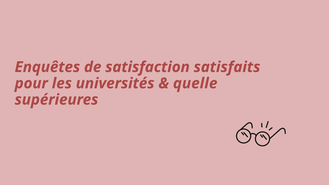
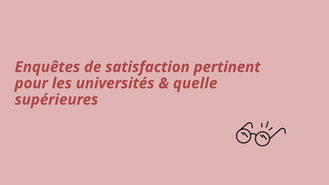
satisfaits: satisfaits -> pertinent
